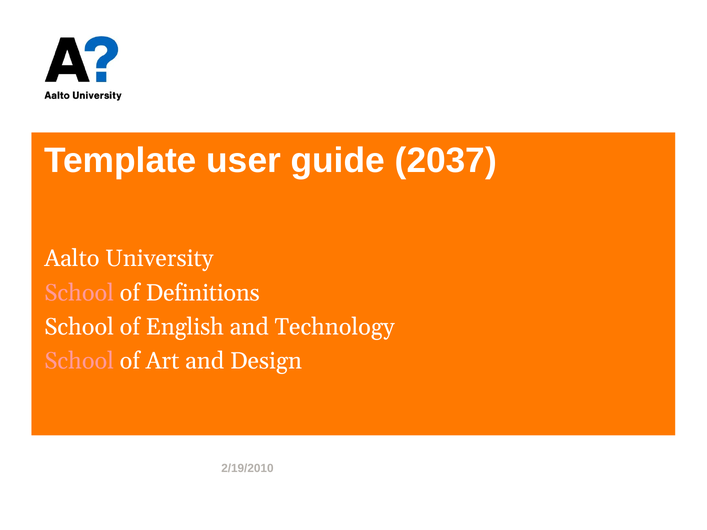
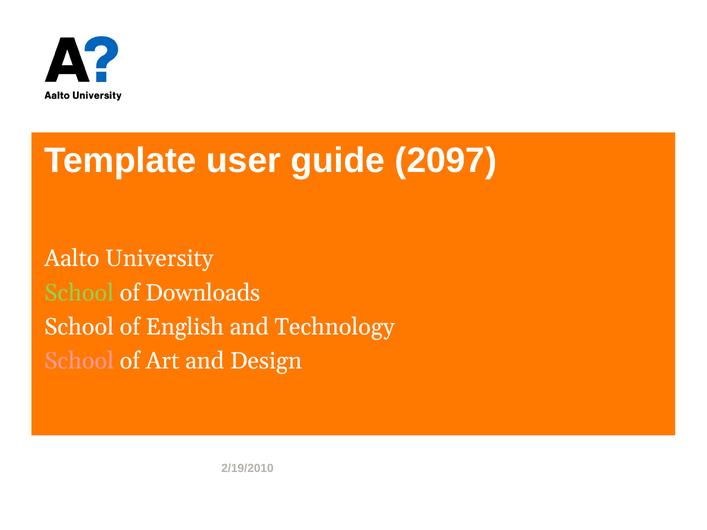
2037: 2037 -> 2097
School at (79, 293) colour: pink -> light green
Definitions: Definitions -> Downloads
